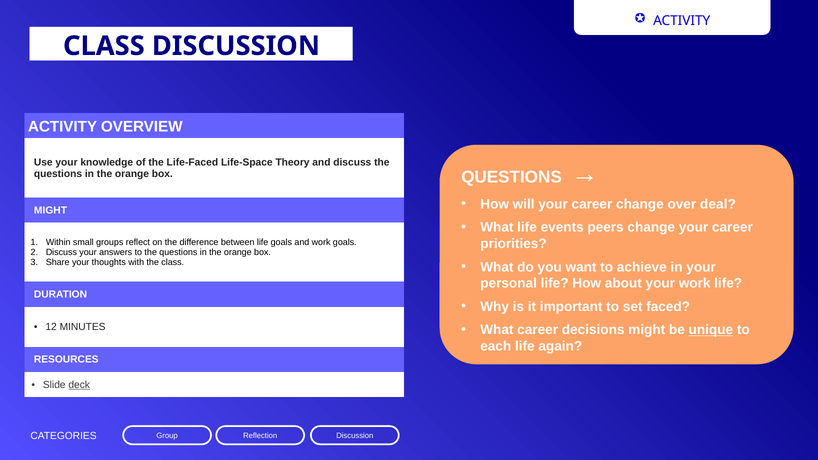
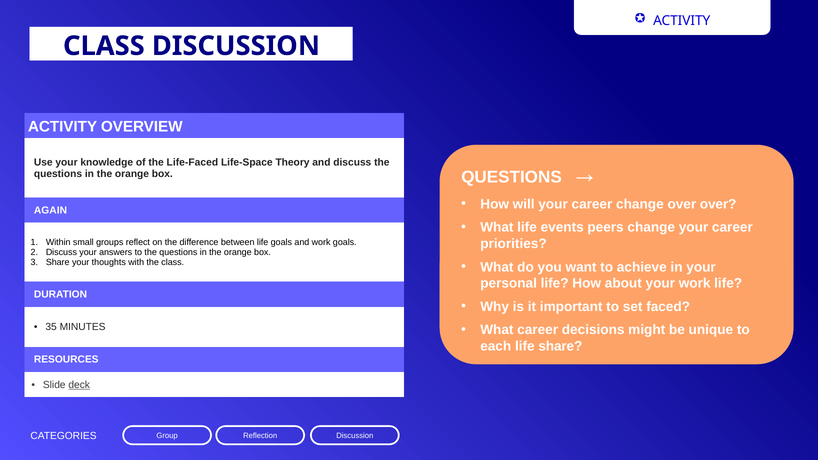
over deal: deal -> over
MIGHT at (50, 210): MIGHT -> AGAIN
12: 12 -> 35
unique underline: present -> none
life again: again -> share
